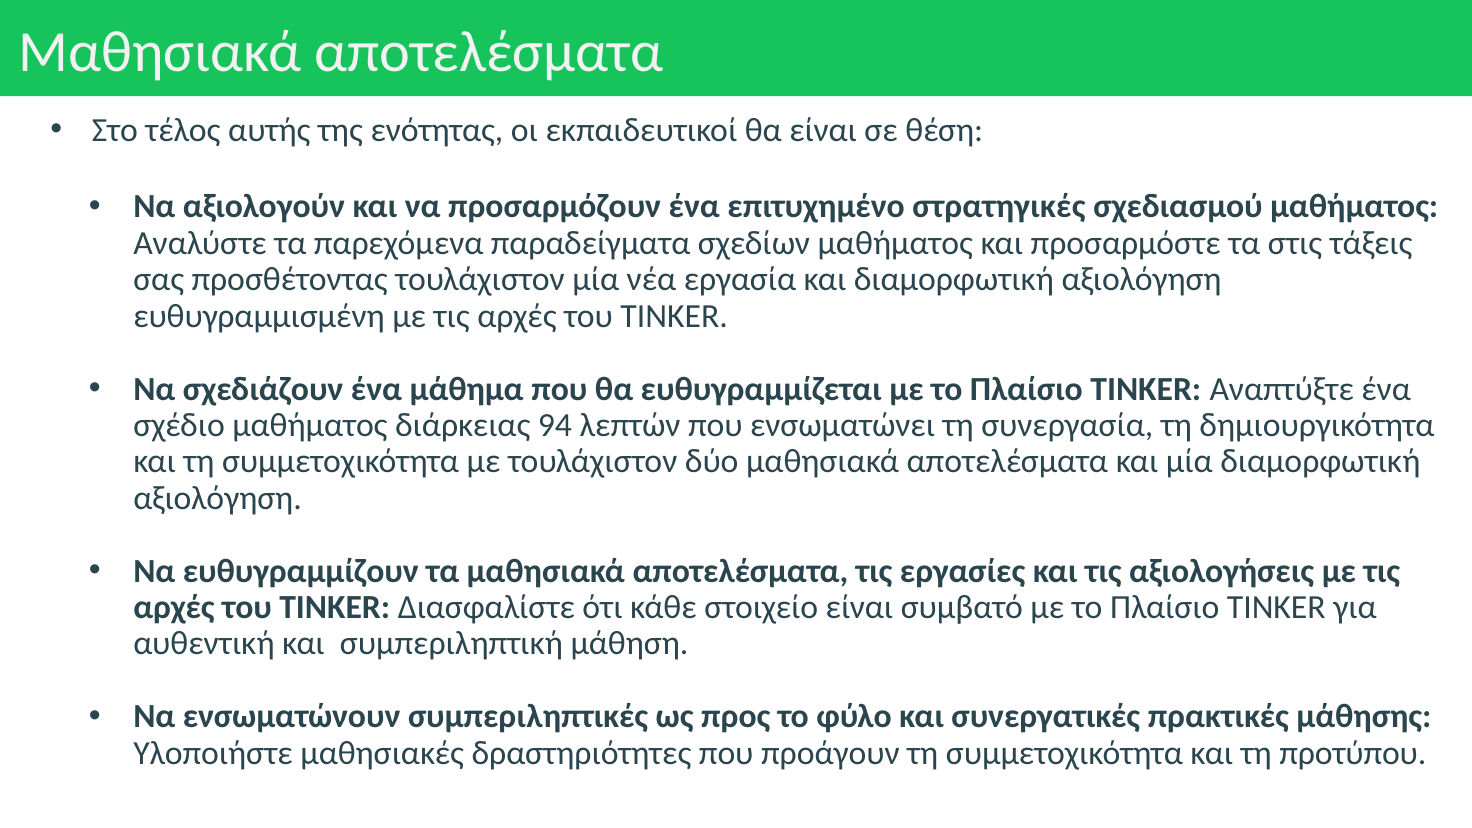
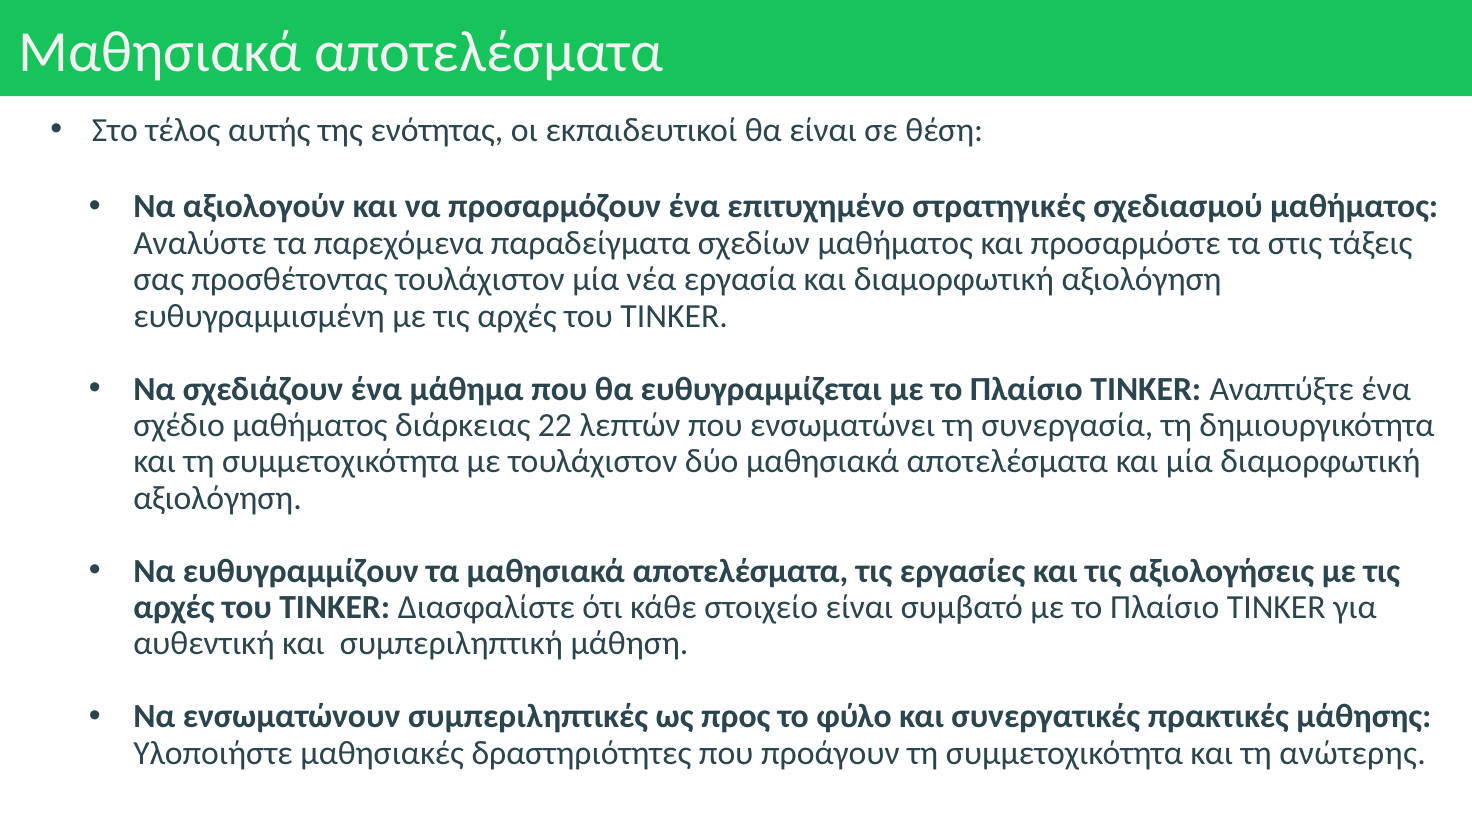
94: 94 -> 22
προτύπου: προτύπου -> ανώτερης
